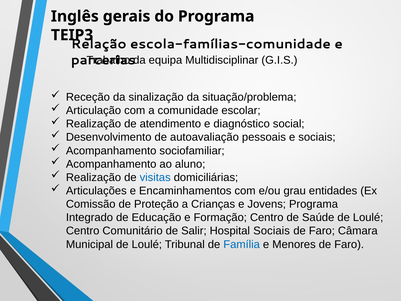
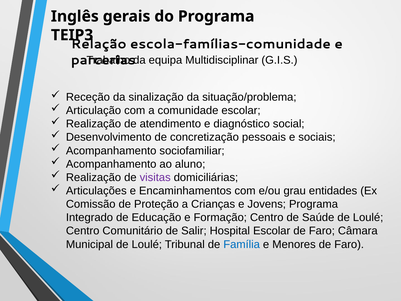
autoavaliação: autoavaliação -> concretização
visitas colour: blue -> purple
Hospital Sociais: Sociais -> Escolar
